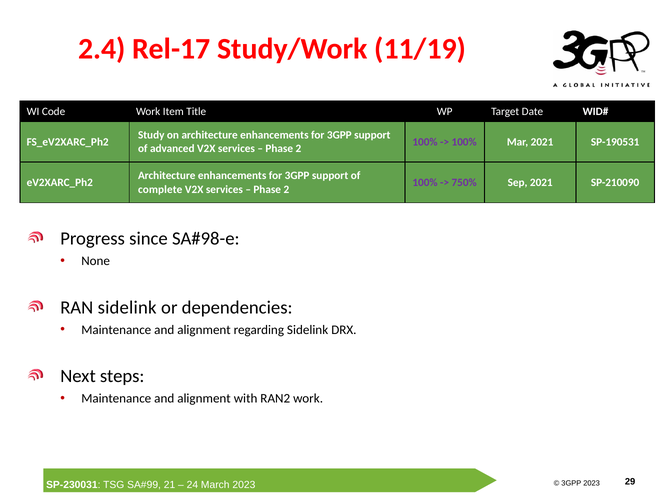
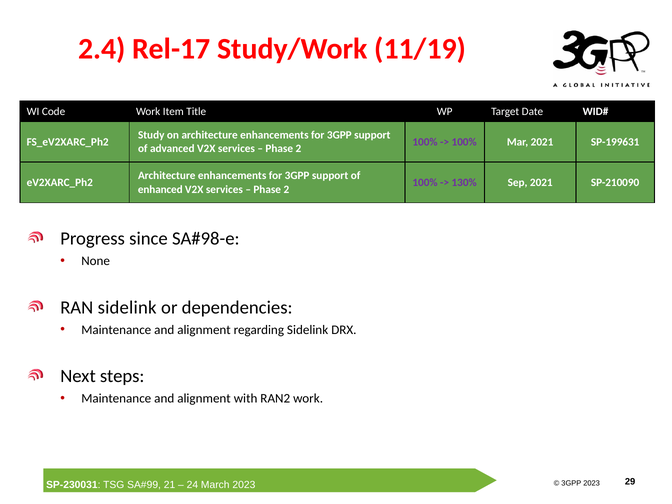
SP-190531: SP-190531 -> SP-199631
750%: 750% -> 130%
complete: complete -> enhanced
